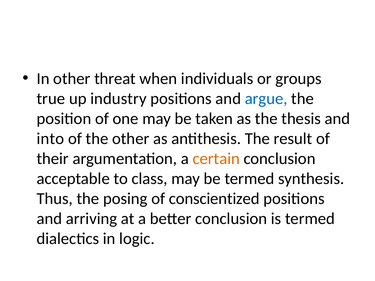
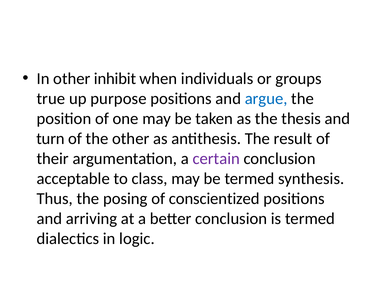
threat: threat -> inhibit
industry: industry -> purpose
into: into -> turn
certain colour: orange -> purple
